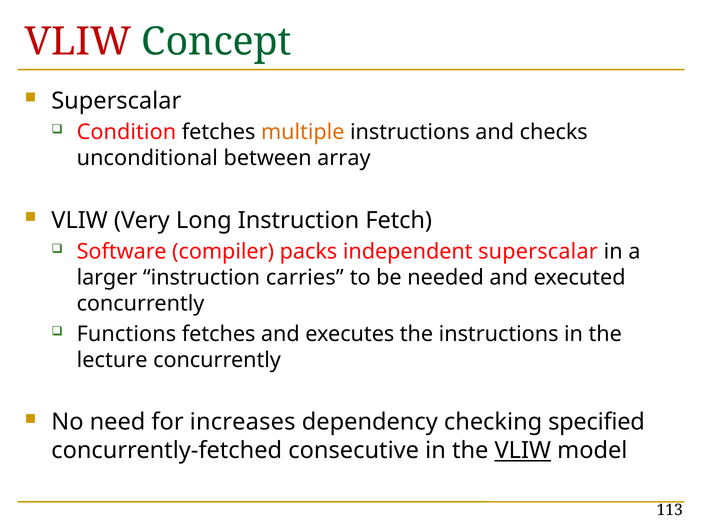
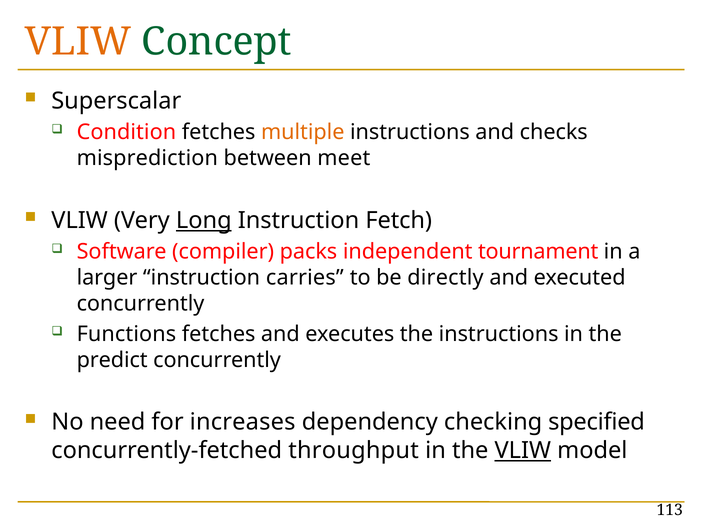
VLIW at (78, 42) colour: red -> orange
unconditional: unconditional -> misprediction
array: array -> meet
Long underline: none -> present
independent superscalar: superscalar -> tournament
needed: needed -> directly
lecture: lecture -> predict
consecutive: consecutive -> throughput
